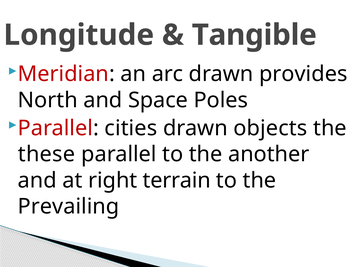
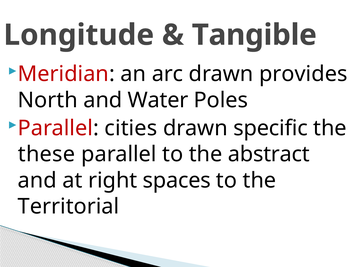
Space: Space -> Water
objects: objects -> specific
another: another -> abstract
terrain: terrain -> spaces
Prevailing: Prevailing -> Territorial
